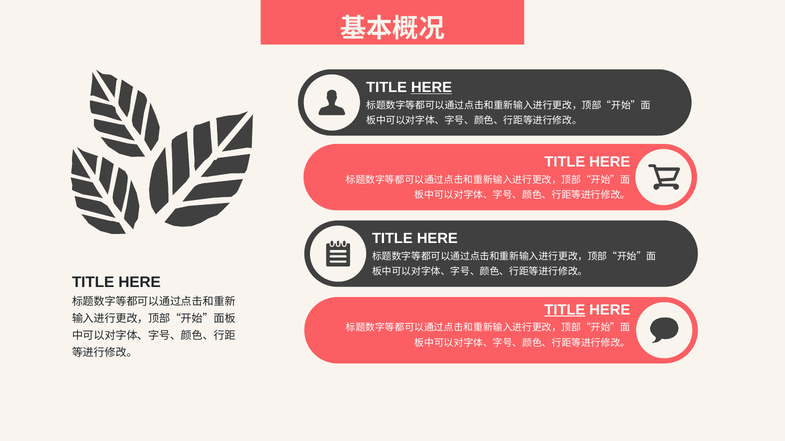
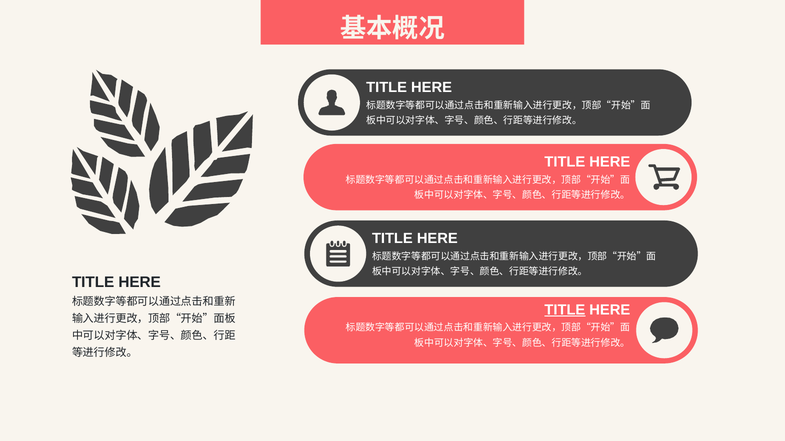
HERE at (432, 88) underline: present -> none
